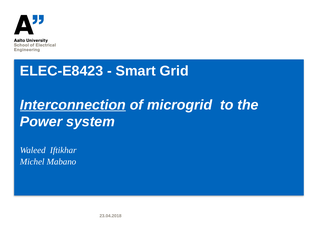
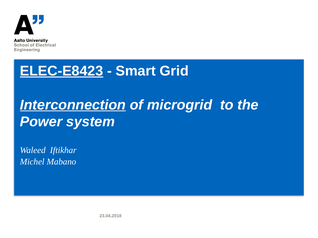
ELEC-E8423 underline: none -> present
